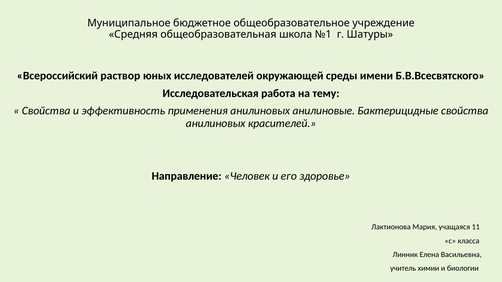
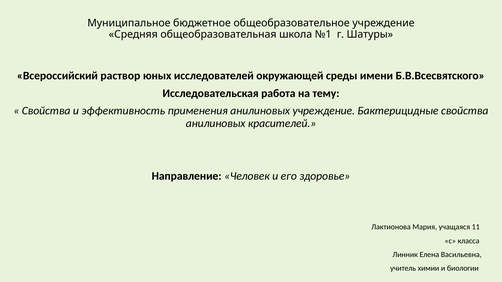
анилиновых анилиновые: анилиновые -> учреждение
